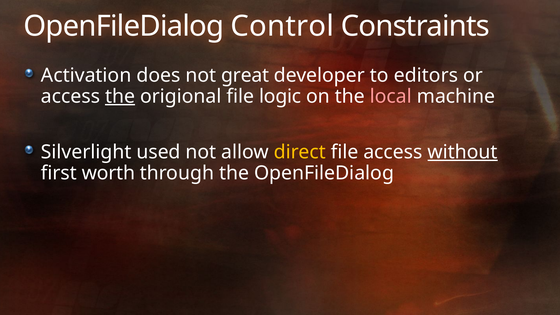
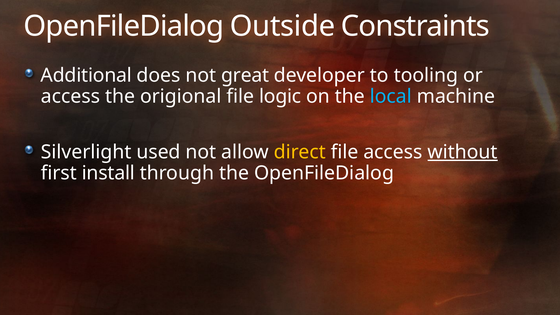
Control: Control -> Outside
Activation: Activation -> Additional
editors: editors -> tooling
the at (120, 96) underline: present -> none
local colour: pink -> light blue
worth: worth -> install
